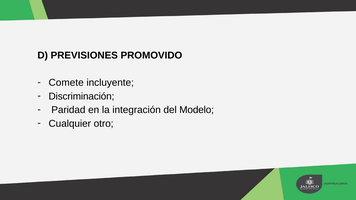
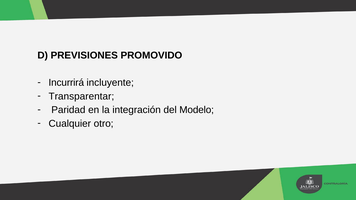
Comete: Comete -> Incurrirá
Discriminación: Discriminación -> Transparentar
